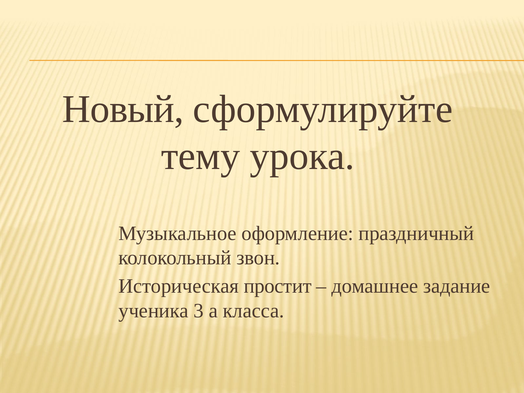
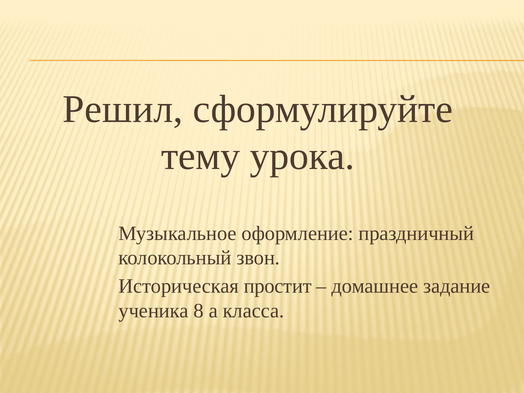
Новый: Новый -> Решил
3: 3 -> 8
